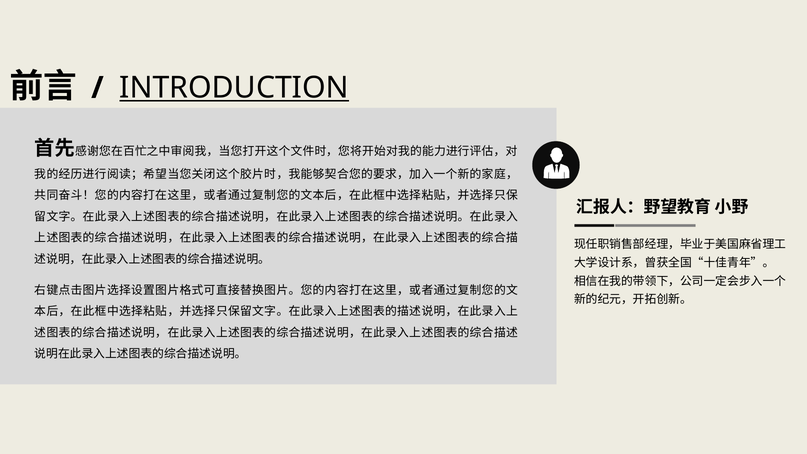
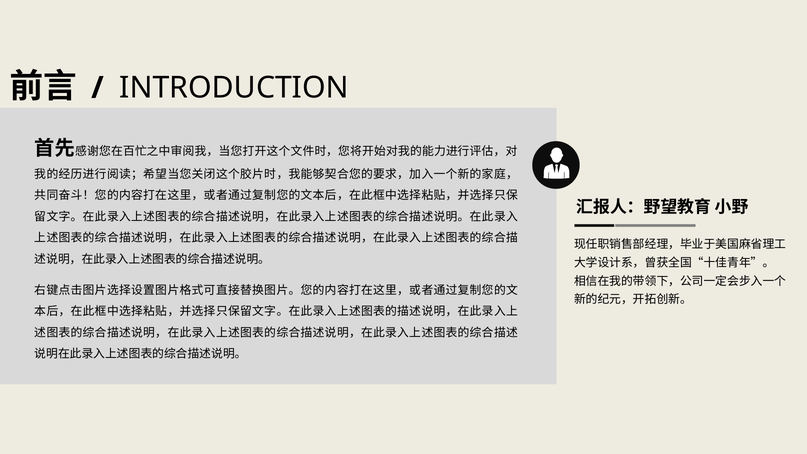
INTRODUCTION underline: present -> none
